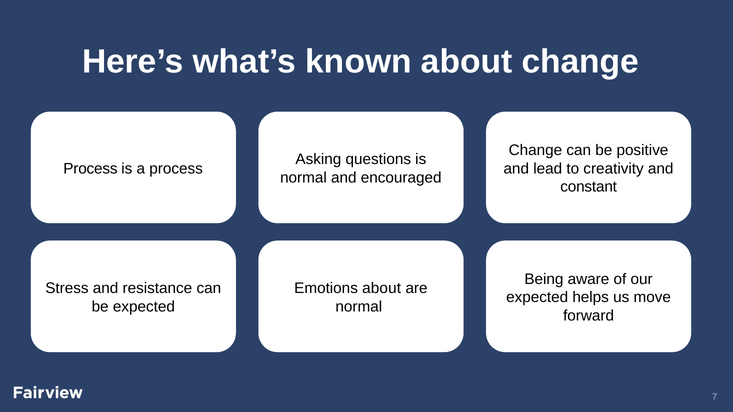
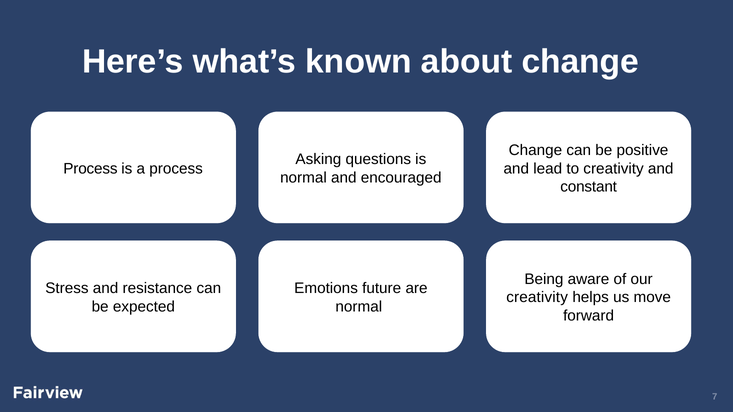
Emotions about: about -> future
expected at (537, 298): expected -> creativity
